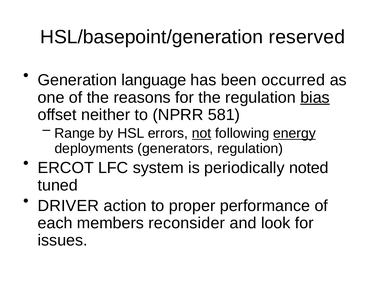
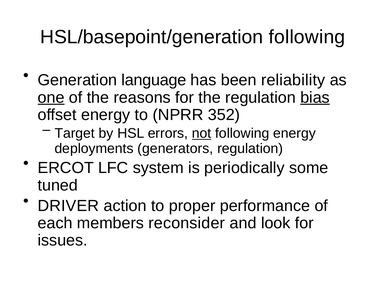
HSL/basepoint/generation reserved: reserved -> following
occurred: occurred -> reliability
one underline: none -> present
offset neither: neither -> energy
581: 581 -> 352
Range: Range -> Target
energy at (295, 134) underline: present -> none
noted: noted -> some
